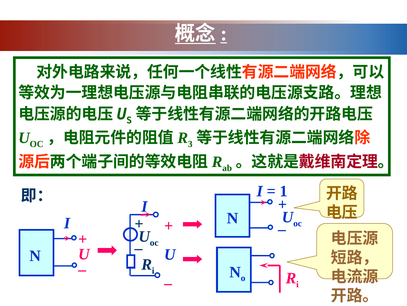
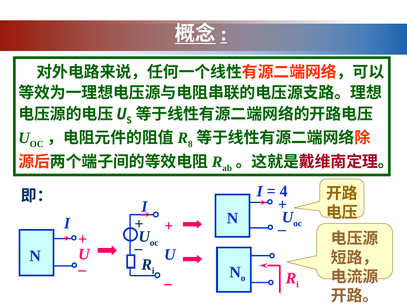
3: 3 -> 8
1: 1 -> 4
